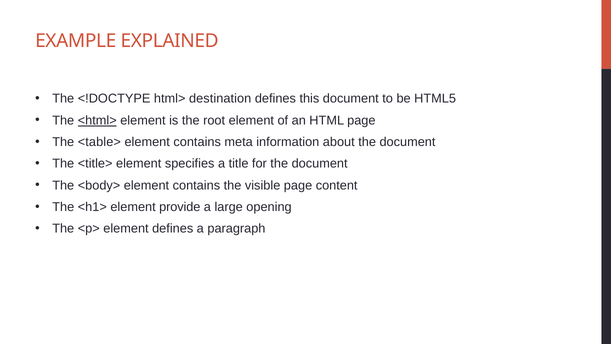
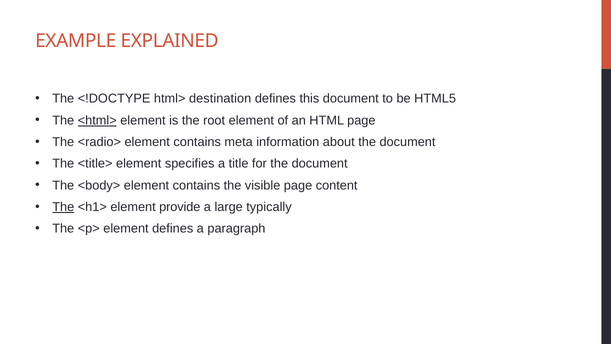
<table>: <table> -> <radio>
The at (63, 207) underline: none -> present
opening: opening -> typically
